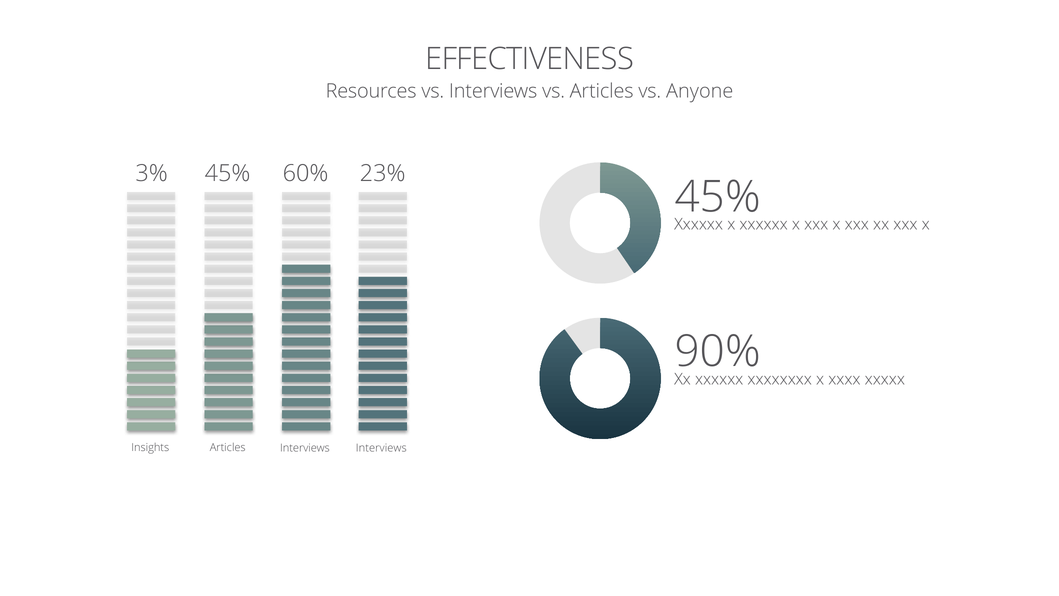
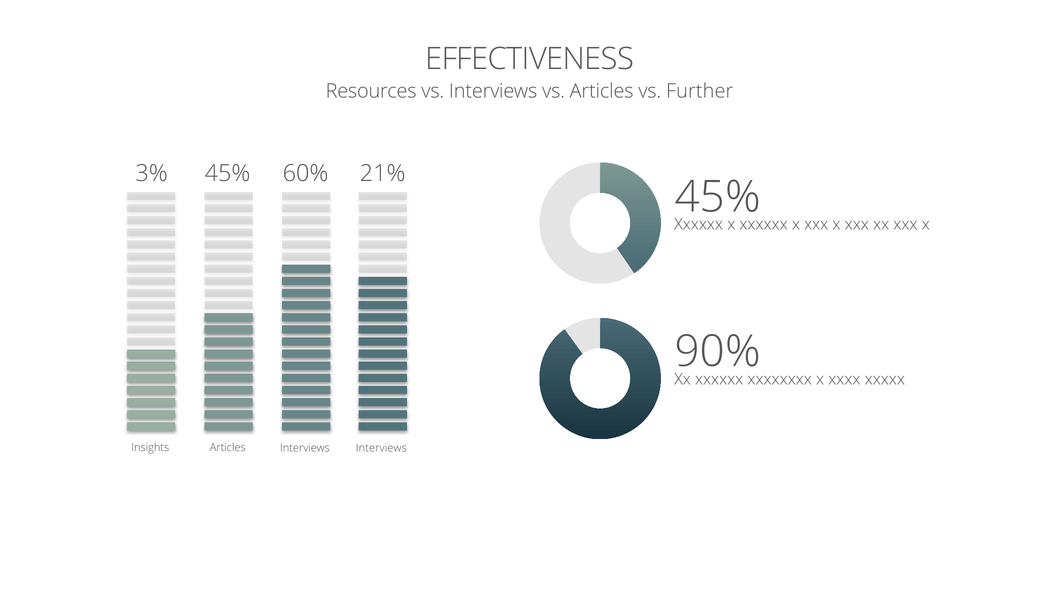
Anyone: Anyone -> Further
23%: 23% -> 21%
